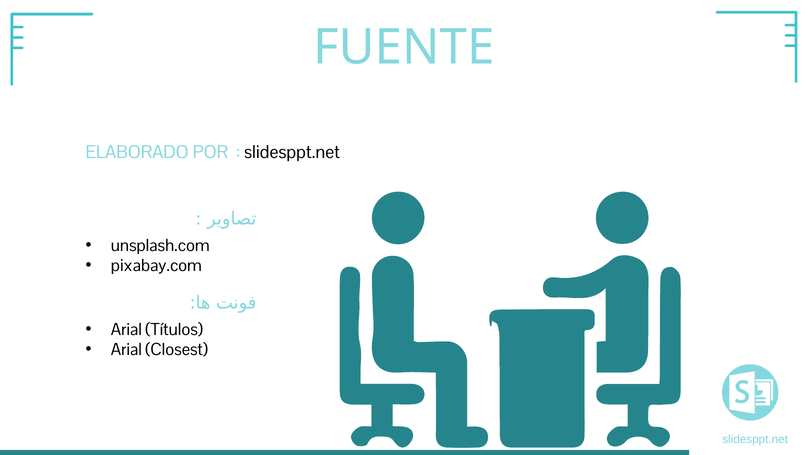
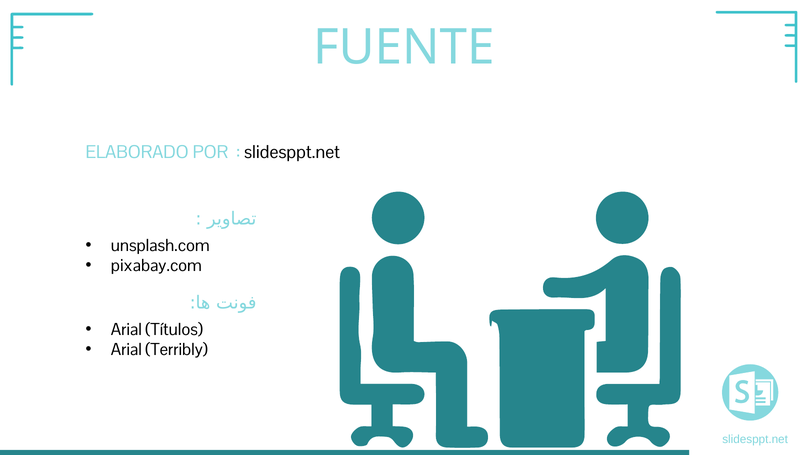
Closest: Closest -> Terribly
